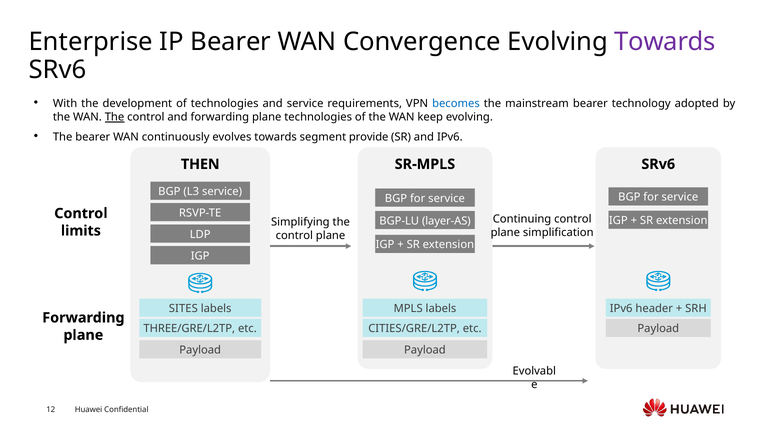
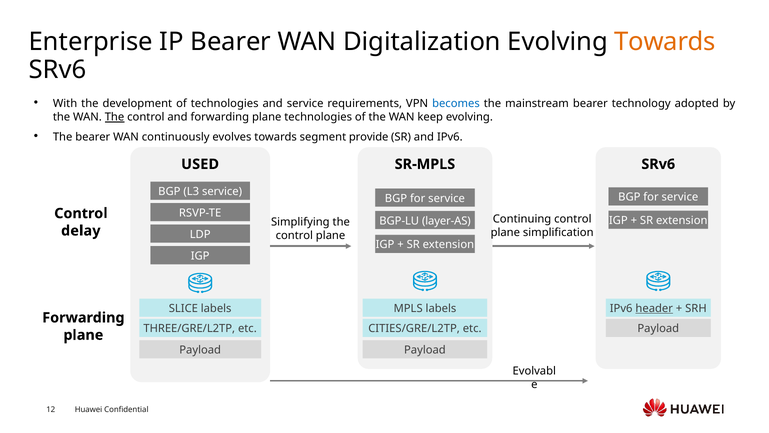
Convergence: Convergence -> Digitalization
Towards at (665, 42) colour: purple -> orange
THEN: THEN -> USED
limits: limits -> delay
SITES: SITES -> SLICE
header underline: none -> present
